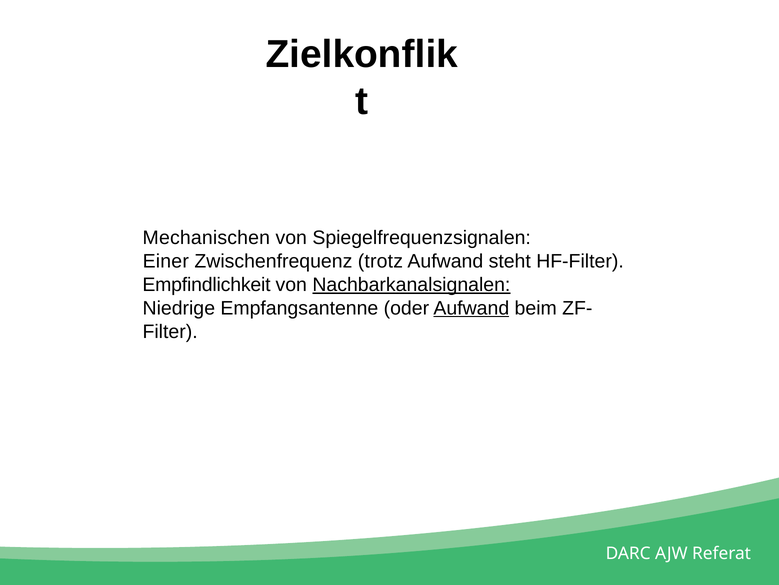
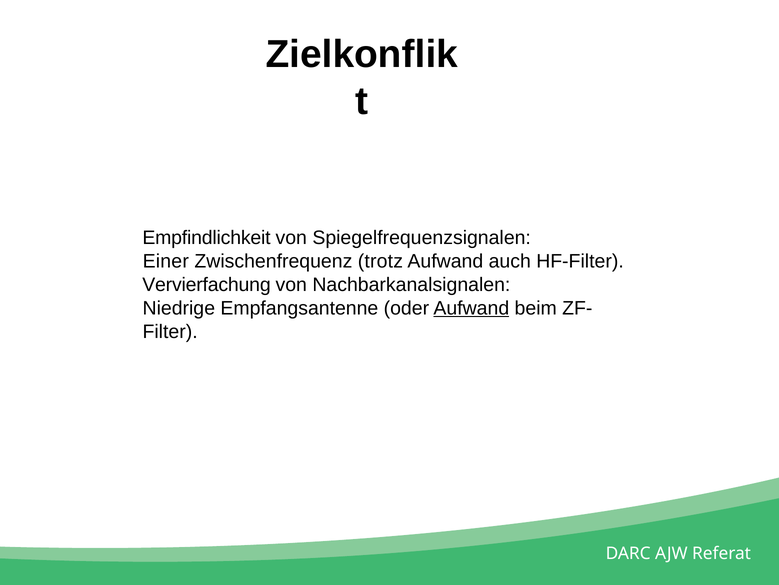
Mechanischen: Mechanischen -> Empfindlichkeit
steht: steht -> auch
Empfindlichkeit: Empfindlichkeit -> Vervierfachung
Nachbarkanalsignalen underline: present -> none
